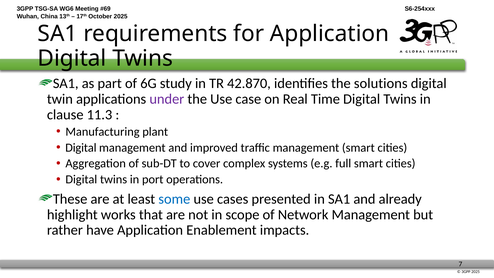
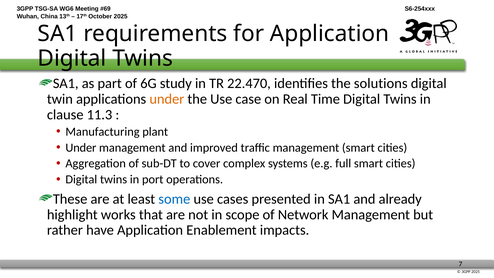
42.870: 42.870 -> 22.470
under at (167, 99) colour: purple -> orange
Digital at (81, 148): Digital -> Under
